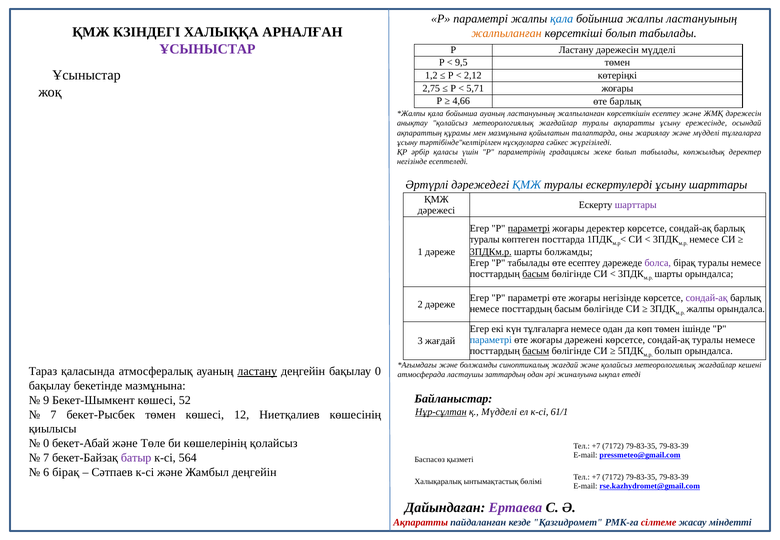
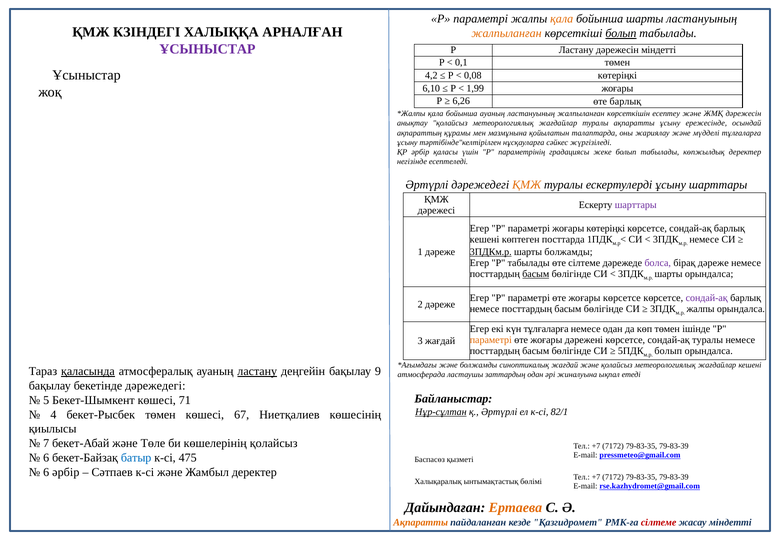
қала at (562, 19) colour: blue -> orange
бойынша жалпы: жалпы -> шарты
болып at (621, 33) underline: none -> present
дәрежесін мүдделі: мүдделі -> міндетті
9,5: 9,5 -> 0,1
1,2: 1,2 -> 4,2
2,12: 2,12 -> 0,08
2,75: 2,75 -> 6,10
5,71: 5,71 -> 1,99
4,66: 4,66 -> 6,26
ҚМЖ at (527, 185) colour: blue -> orange
параметрі at (529, 228) underline: present -> none
жоғары деректер: деректер -> көтеріңкі
туралы at (485, 239): туралы -> кешені
өте есептеу: есептеу -> сілтеме
бірақ туралы: туралы -> дәреже
жоғары негізінде: негізінде -> көрсетсе
параметрі at (491, 340) colour: blue -> orange
басым at (536, 351) underline: present -> none
қаласында underline: none -> present
бақылау 0: 0 -> 9
бекетінде мазмұнына: мазмұнына -> дәрежедегі
9: 9 -> 5
52: 52 -> 71
қ Мүдделі: Мүдделі -> Әртүрлі
61/1: 61/1 -> 82/1
7 at (53, 415): 7 -> 4
12: 12 -> 67
0 at (46, 443): 0 -> 7
7 at (46, 458): 7 -> 6
батыр colour: purple -> blue
564: 564 -> 475
6 бірақ: бірақ -> әрбір
Жамбыл деңгейін: деңгейін -> деректер
Ертаева colour: purple -> orange
Ақпаратты at (421, 522) colour: red -> orange
